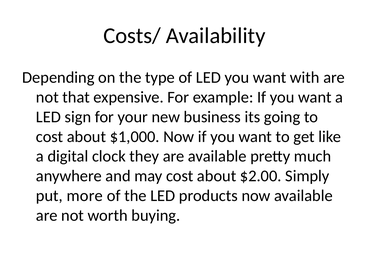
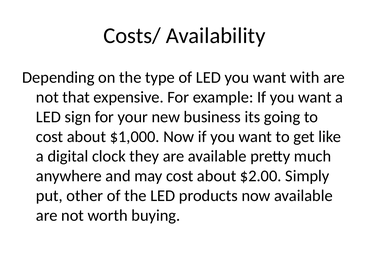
more: more -> other
